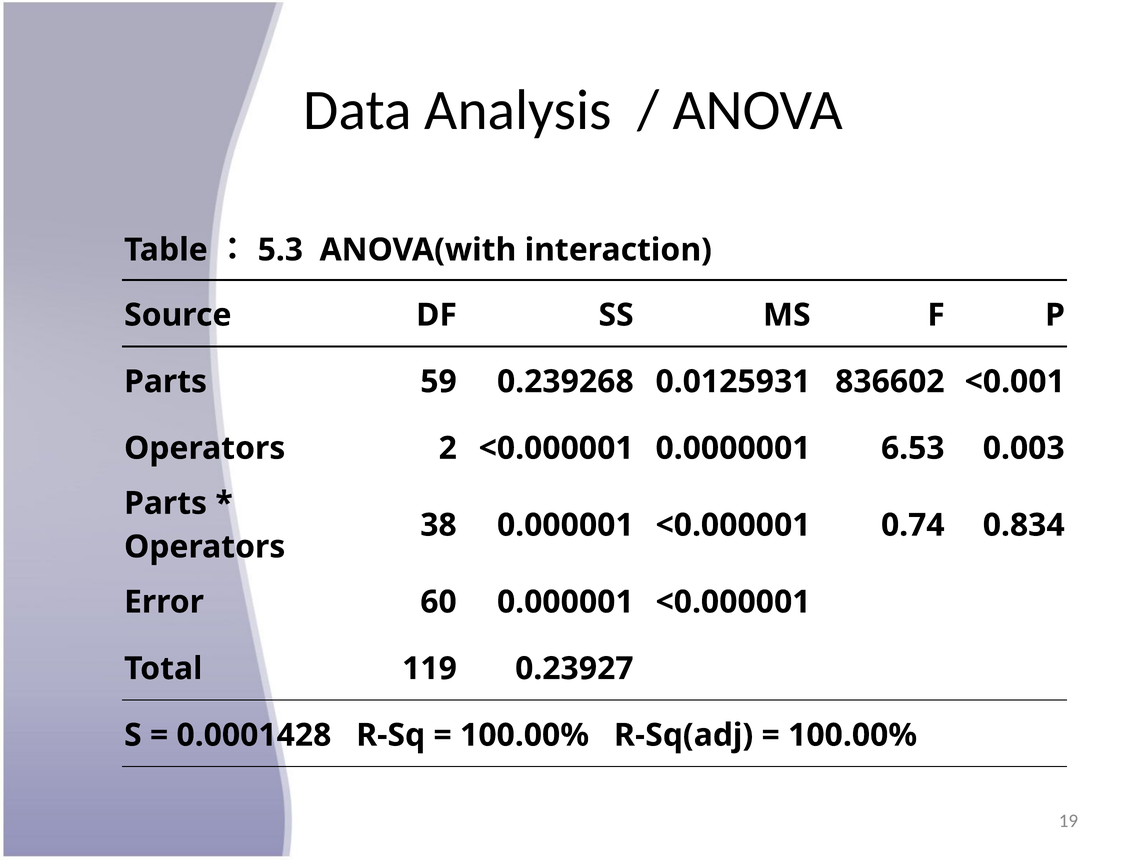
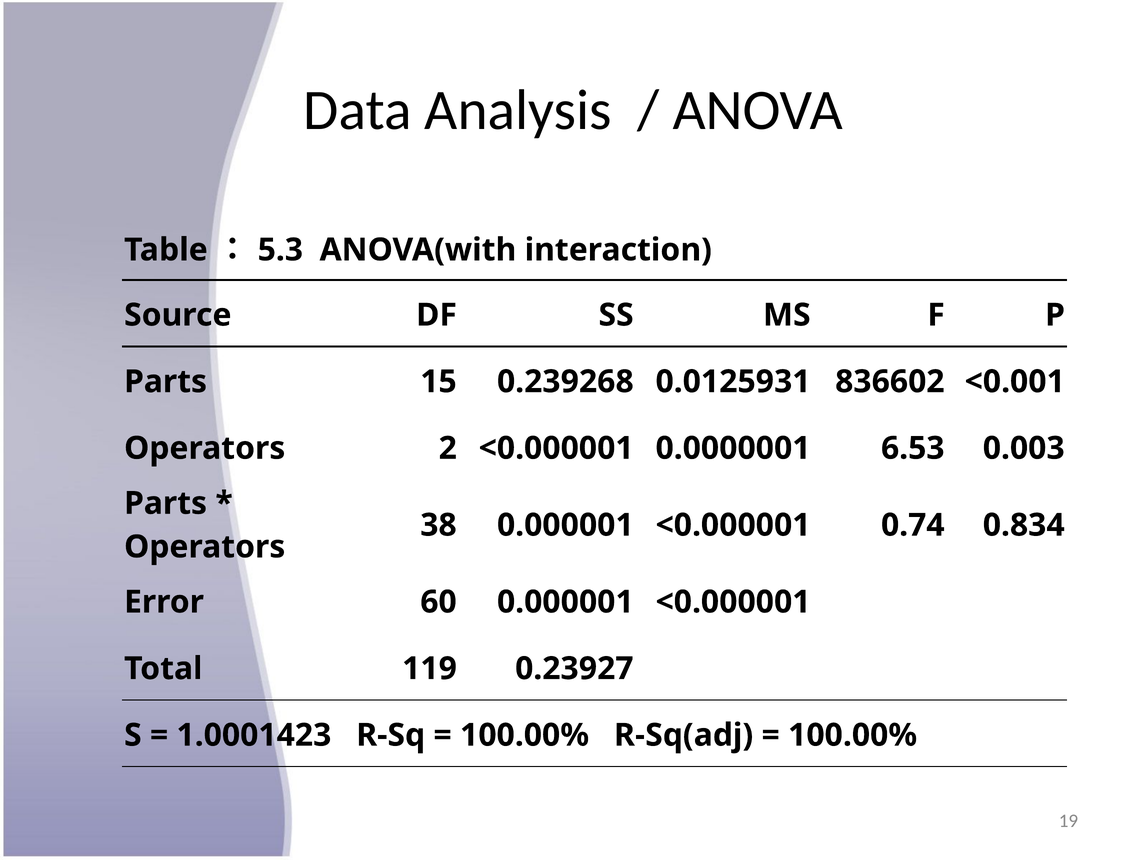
59: 59 -> 15
0.0001428: 0.0001428 -> 1.0001423
